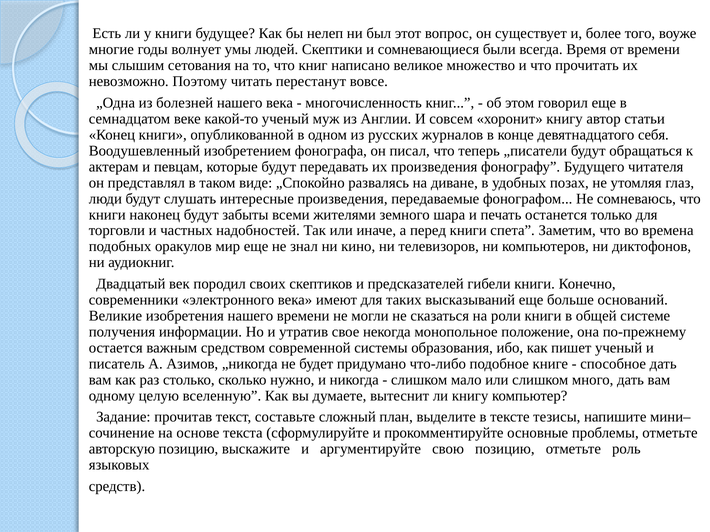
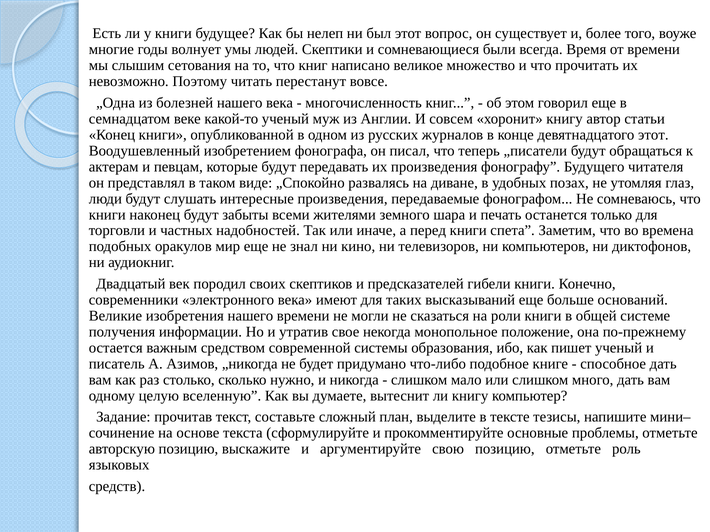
девятнадцатого себя: себя -> этот
